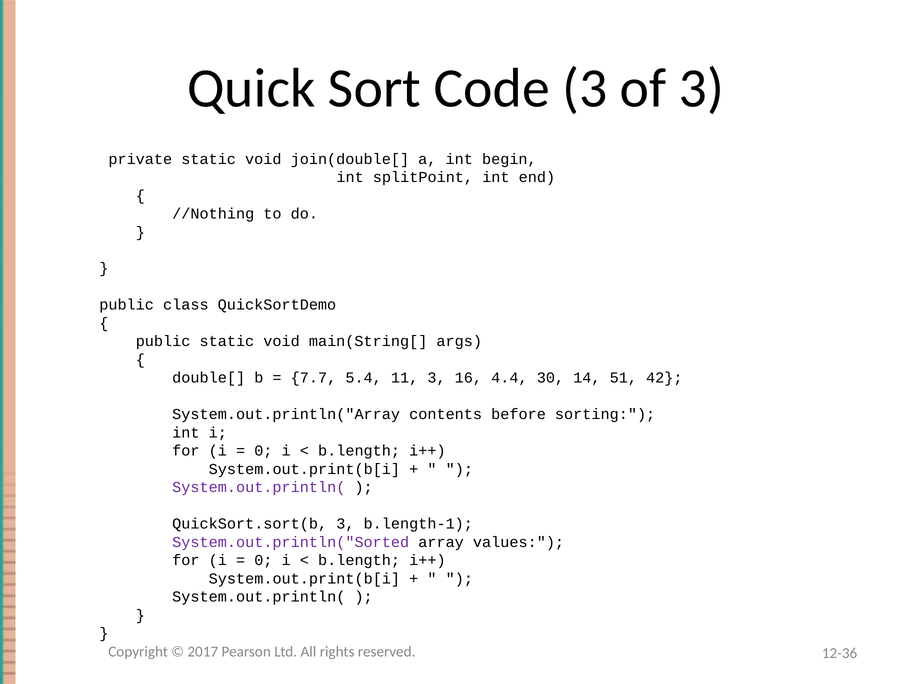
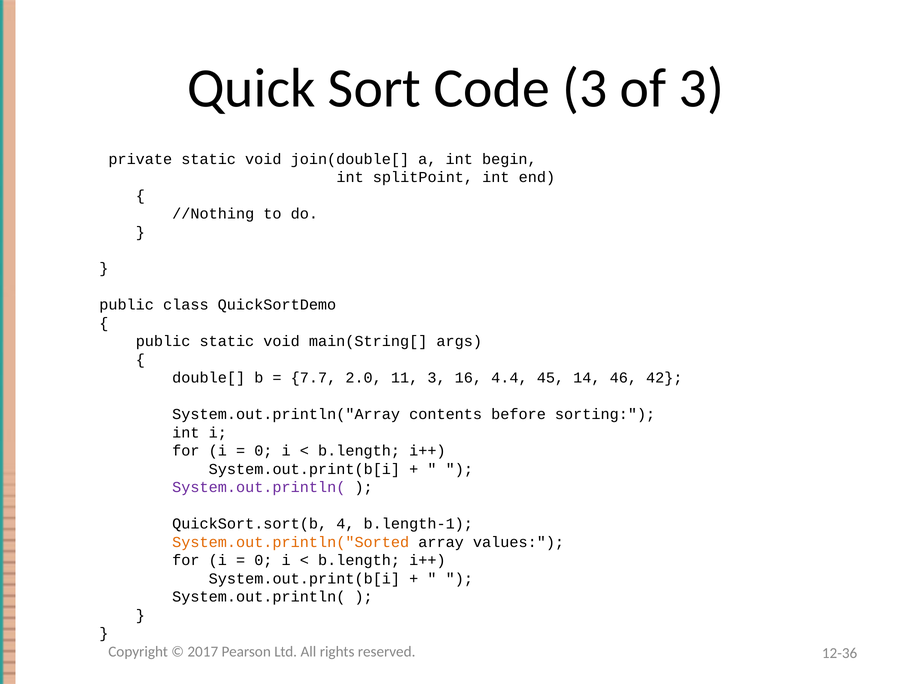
5.4: 5.4 -> 2.0
30: 30 -> 45
51: 51 -> 46
QuickSort.sort(b 3: 3 -> 4
System.out.println("Sorted colour: purple -> orange
